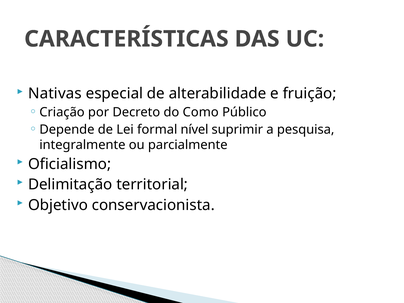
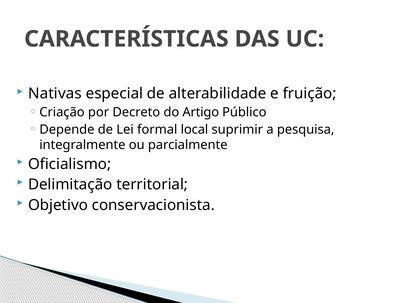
Como: Como -> Artigo
nível: nível -> local
